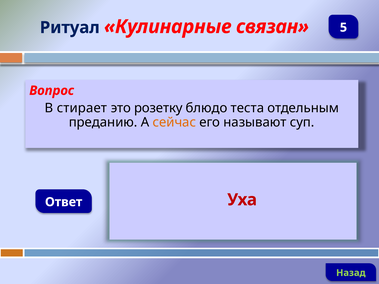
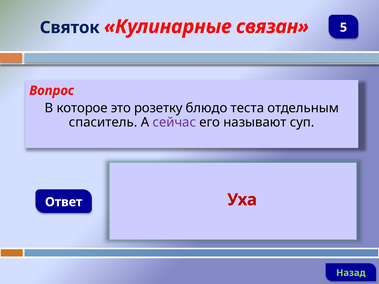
Ритуал: Ритуал -> Святок
стирает: стирает -> которое
преданию: преданию -> спаситель
сейчас colour: orange -> purple
